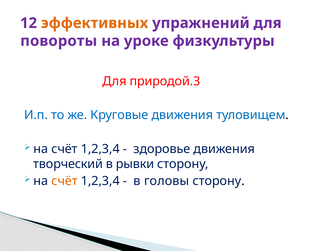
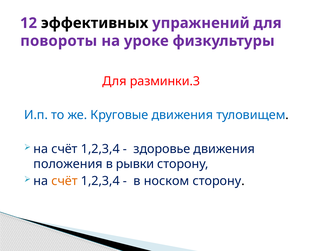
эффективных colour: orange -> black
природой.3: природой.3 -> разминки.3
творческий: творческий -> положения
головы: головы -> носком
